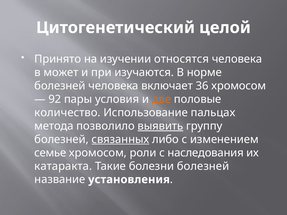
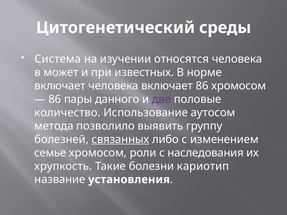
целой: целой -> среды
Принято: Принято -> Система
изучаются: изучаются -> известных
болезней at (60, 86): болезней -> включает
включает 36: 36 -> 86
92 at (55, 99): 92 -> 86
условия: условия -> данного
две colour: orange -> purple
пальцах: пальцах -> аутосом
выявить underline: present -> none
катаракта: катаракта -> хрупкость
болезни болезней: болезней -> кариотип
